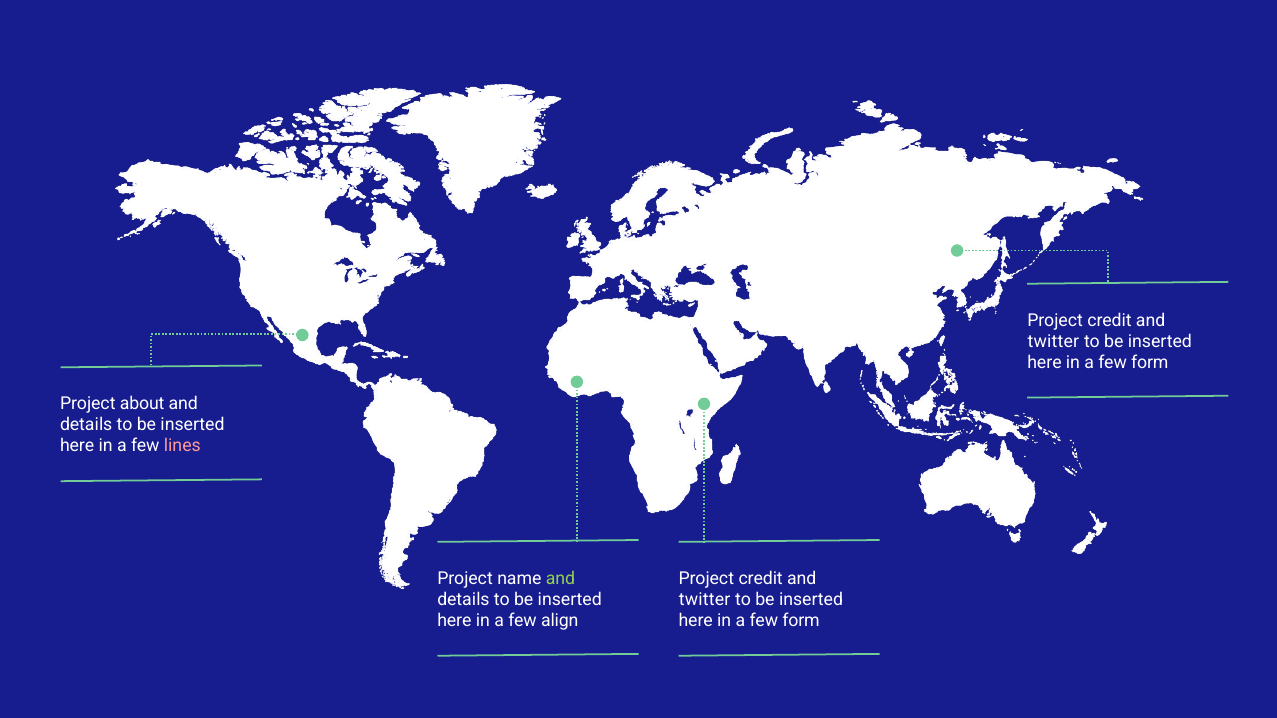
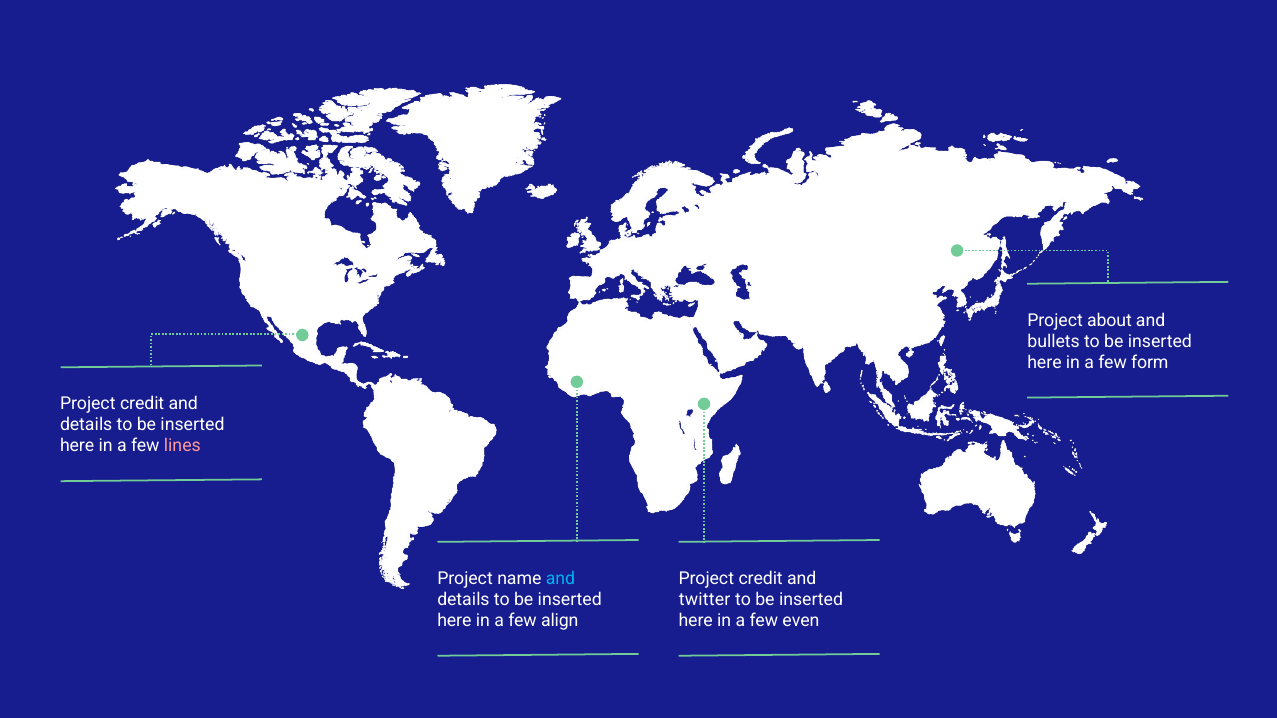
credit at (1109, 321): credit -> about
twitter at (1053, 342): twitter -> bullets
about at (142, 403): about -> credit
and at (561, 579) colour: light green -> light blue
form at (801, 621): form -> even
